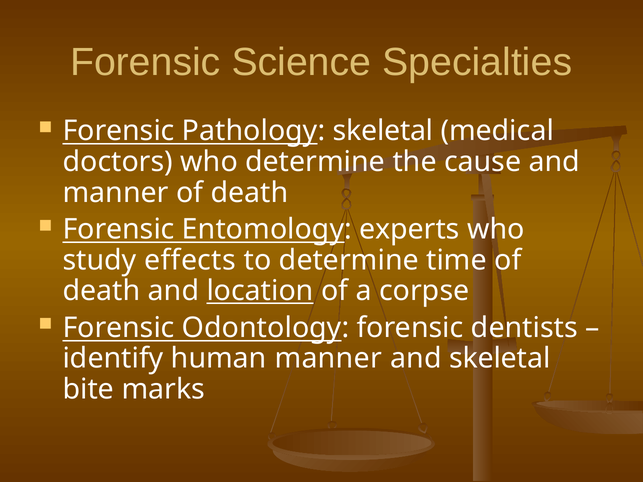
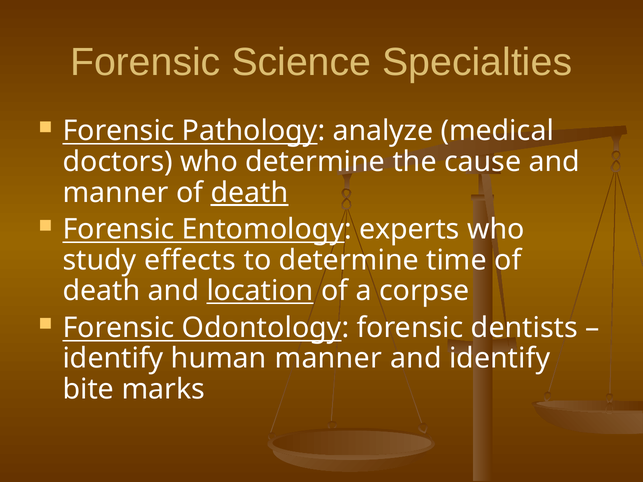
Pathology skeletal: skeletal -> analyze
death at (250, 193) underline: none -> present
and skeletal: skeletal -> identify
